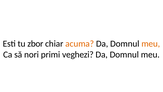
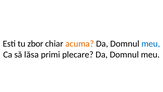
meu at (151, 43) colour: orange -> blue
nori: nori -> lăsa
veghezi: veghezi -> plecare
